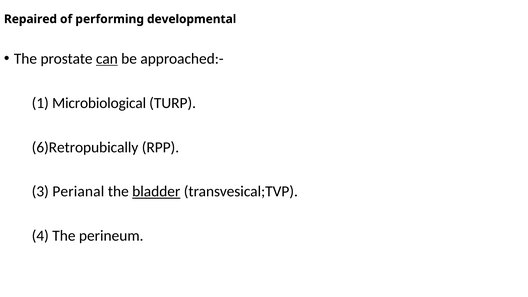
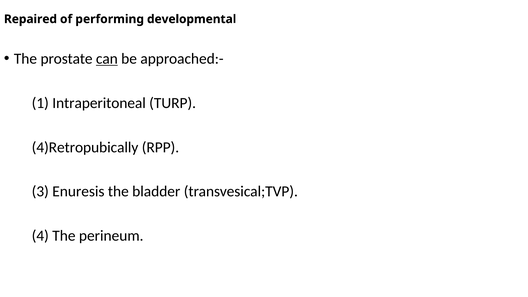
Microbiological: Microbiological -> Intraperitoneal
6)Retropubically: 6)Retropubically -> 4)Retropubically
Perianal: Perianal -> Enuresis
bladder underline: present -> none
